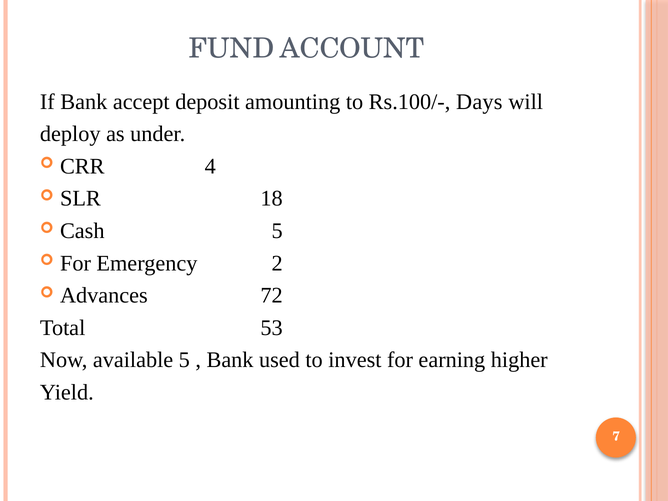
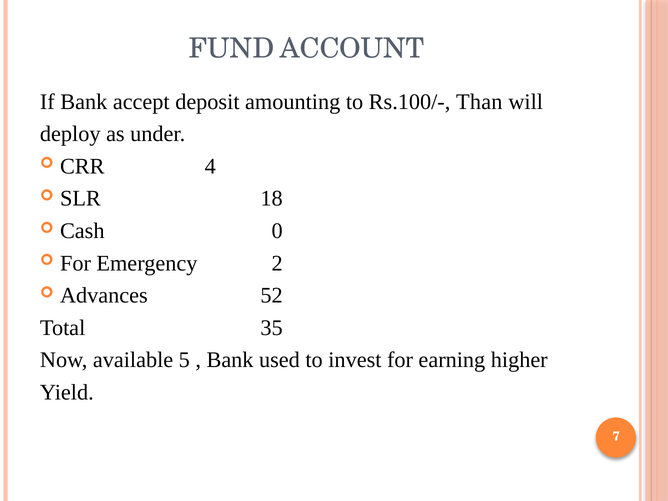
Days: Days -> Than
Cash 5: 5 -> 0
72: 72 -> 52
53: 53 -> 35
